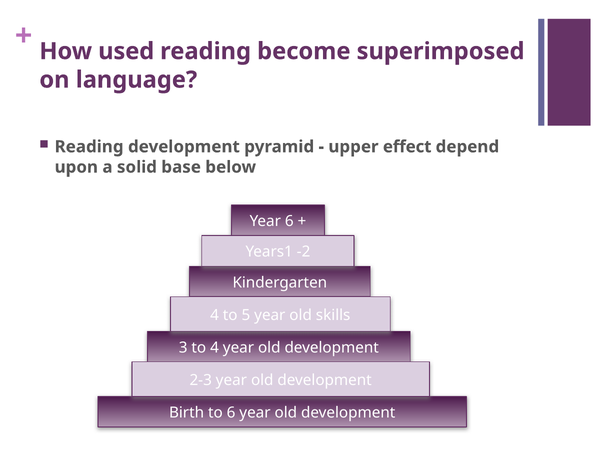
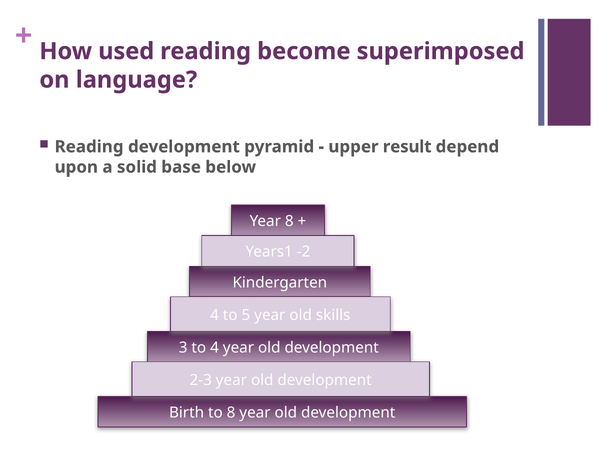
effect: effect -> result
Year 6: 6 -> 8
to 6: 6 -> 8
